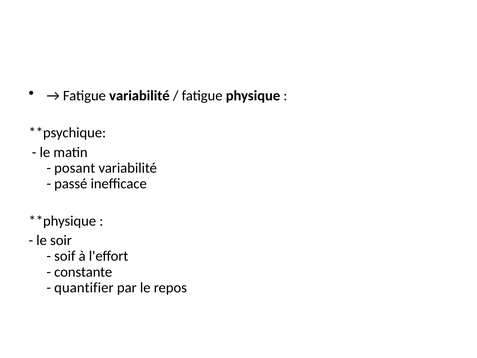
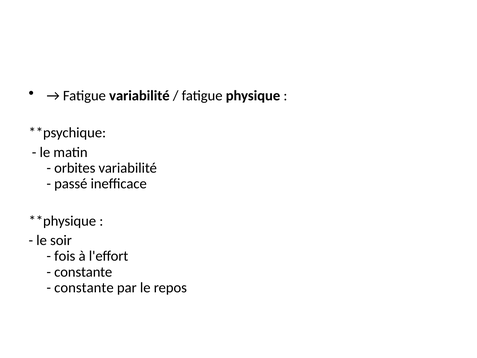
posant: posant -> orbites
soif: soif -> fois
quantifier at (84, 287): quantifier -> constante
